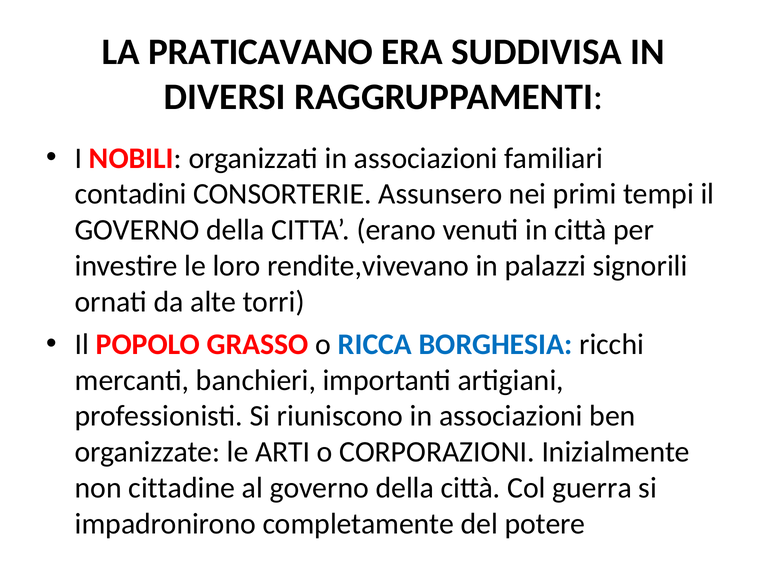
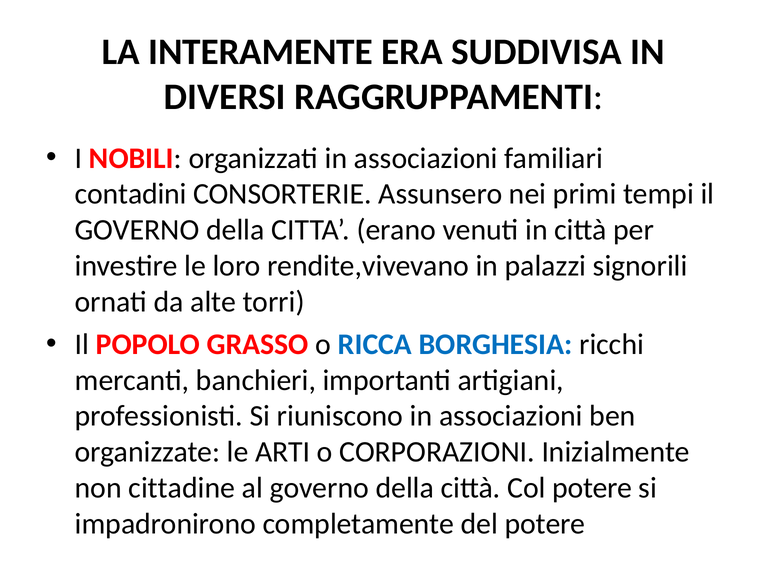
PRATICAVANO: PRATICAVANO -> INTERAMENTE
Col guerra: guerra -> potere
